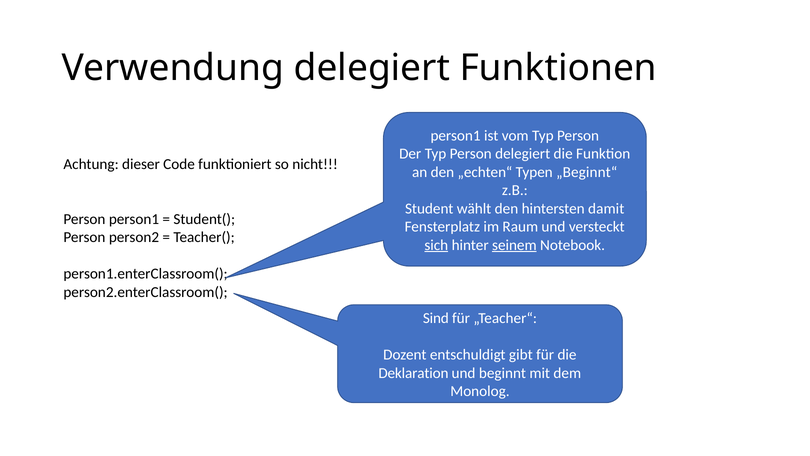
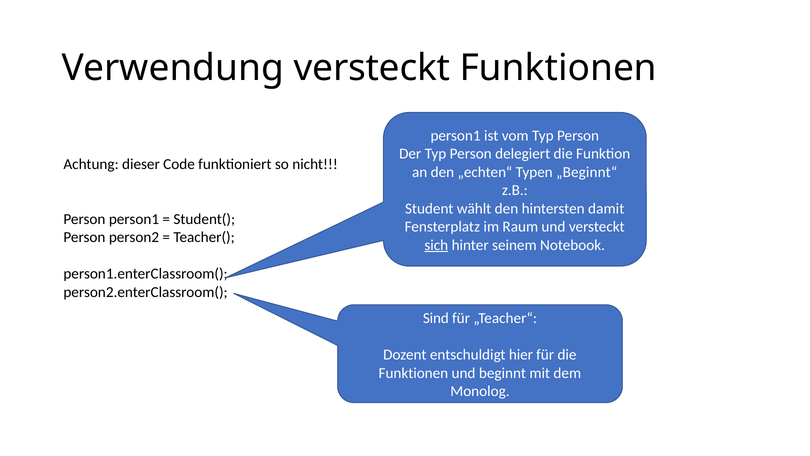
Verwendung delegiert: delegiert -> versteckt
seinem underline: present -> none
gibt: gibt -> hier
Deklaration at (413, 373): Deklaration -> Funktionen
